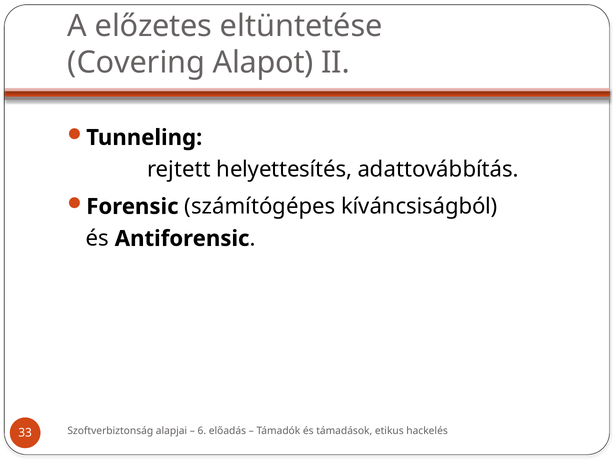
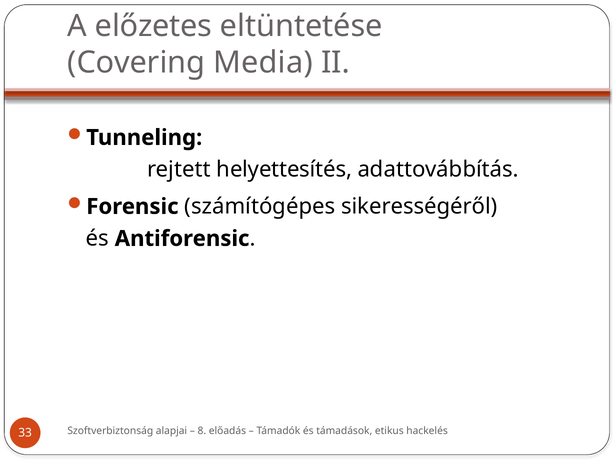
Alapot: Alapot -> Media
kíváncsiságból: kíváncsiságból -> sikerességéről
6: 6 -> 8
